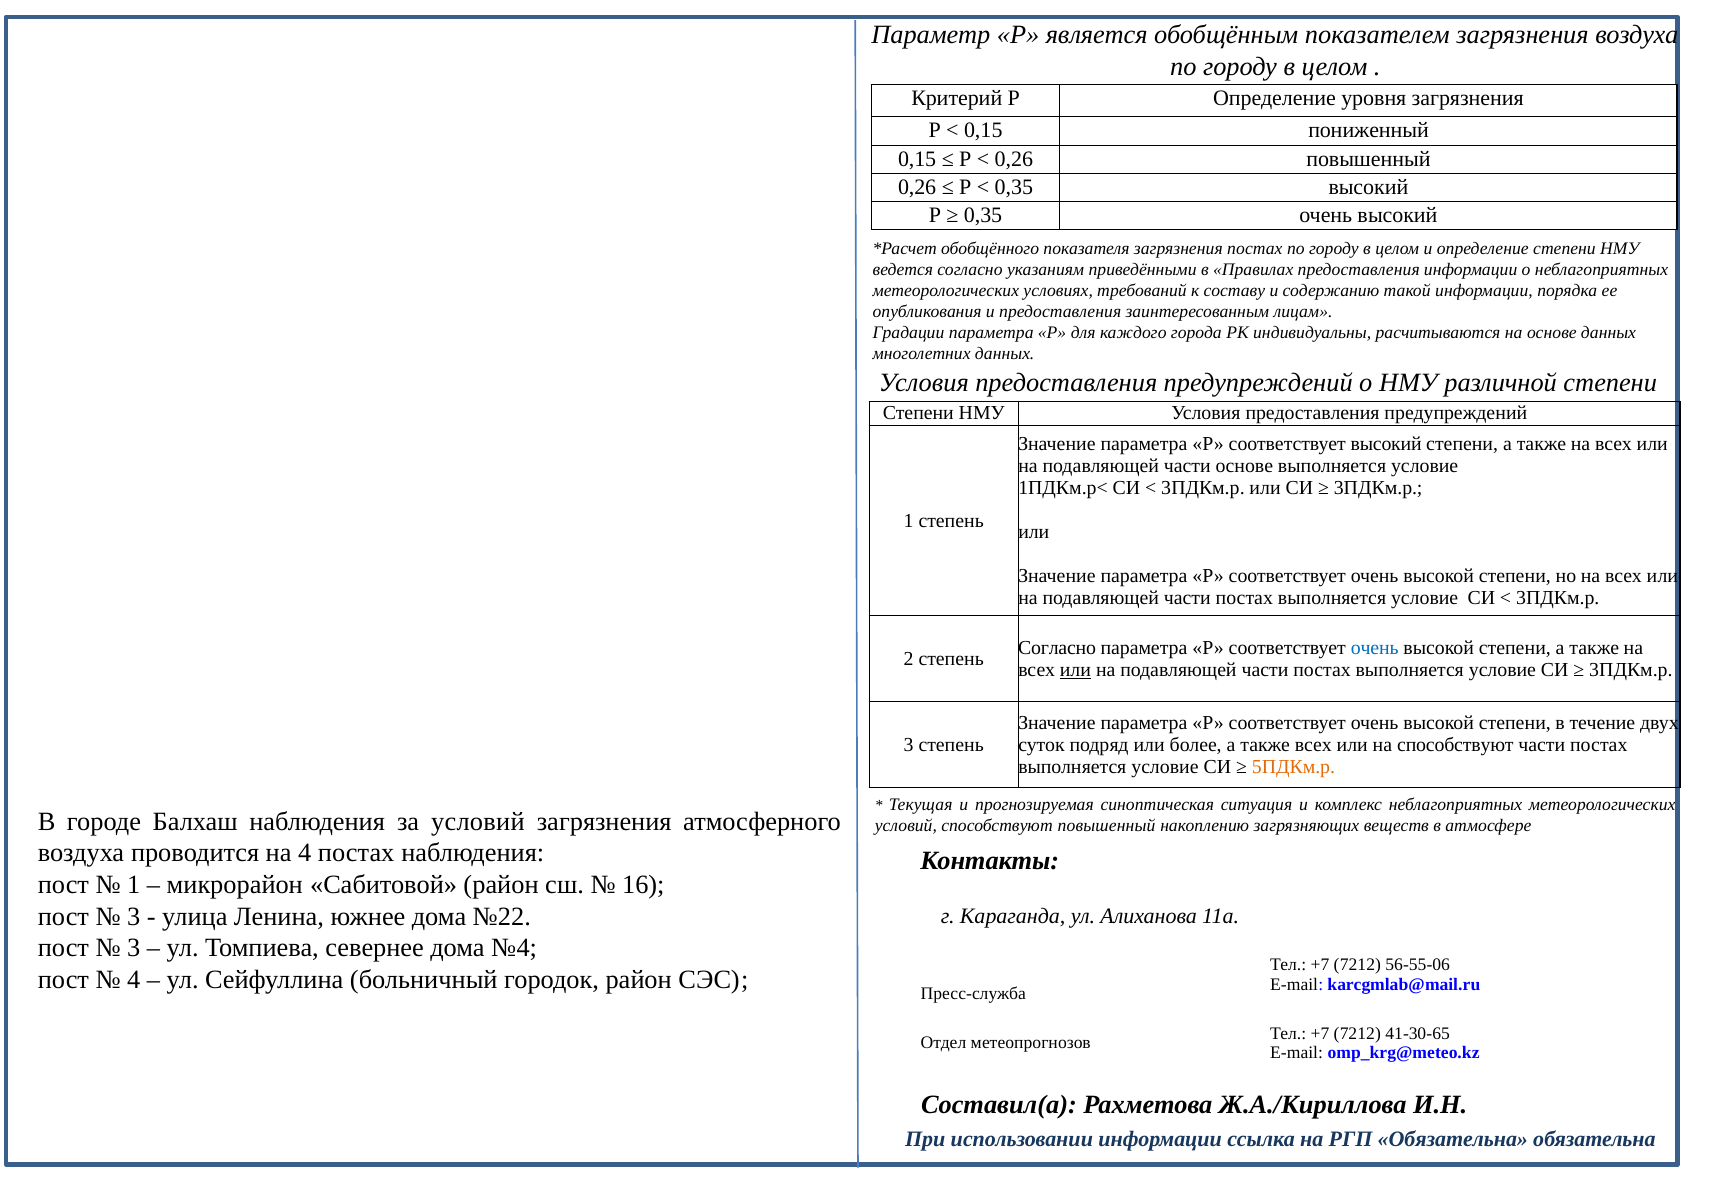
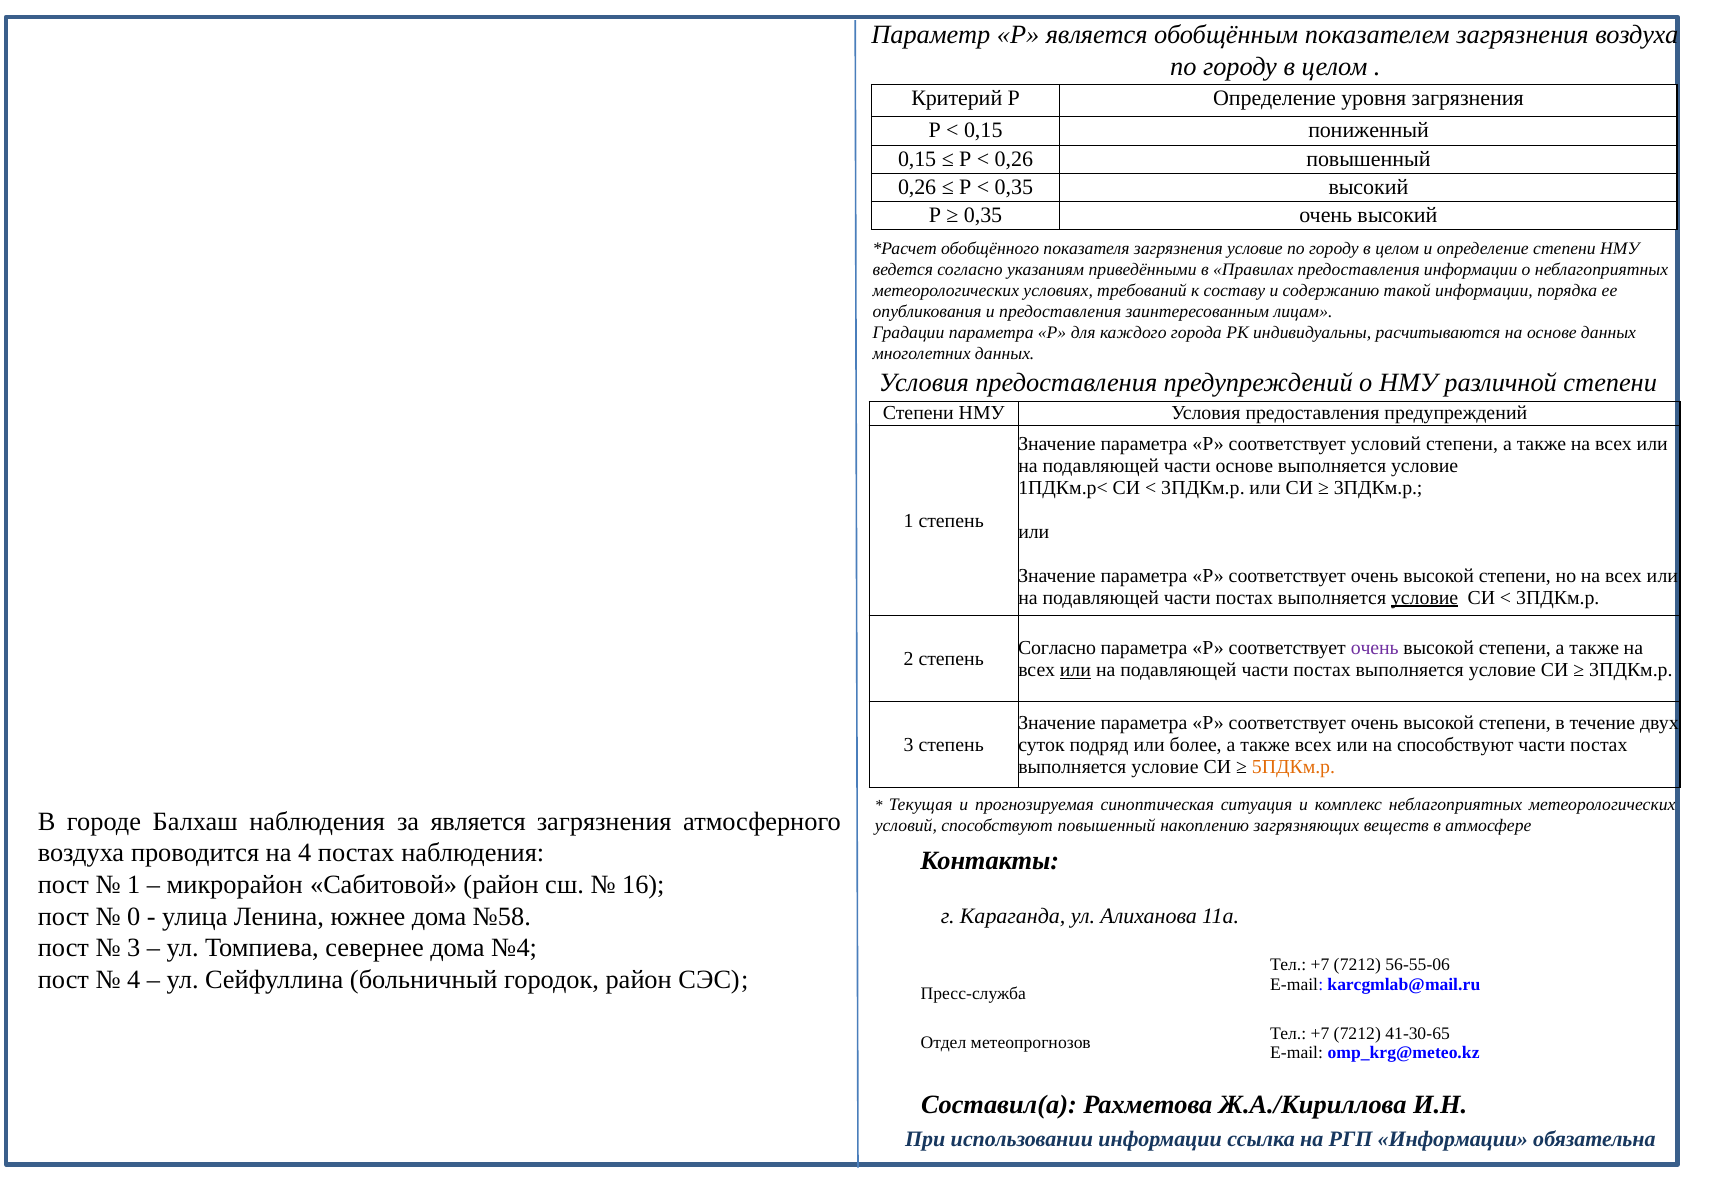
загрязнения постах: постах -> условие
соответствует высокий: высокий -> условий
условие at (1425, 597) underline: none -> present
очень at (1375, 648) colour: blue -> purple
за условий: условий -> является
3 at (134, 916): 3 -> 0
№22: №22 -> №58
РГП Обязательна: Обязательна -> Информации
